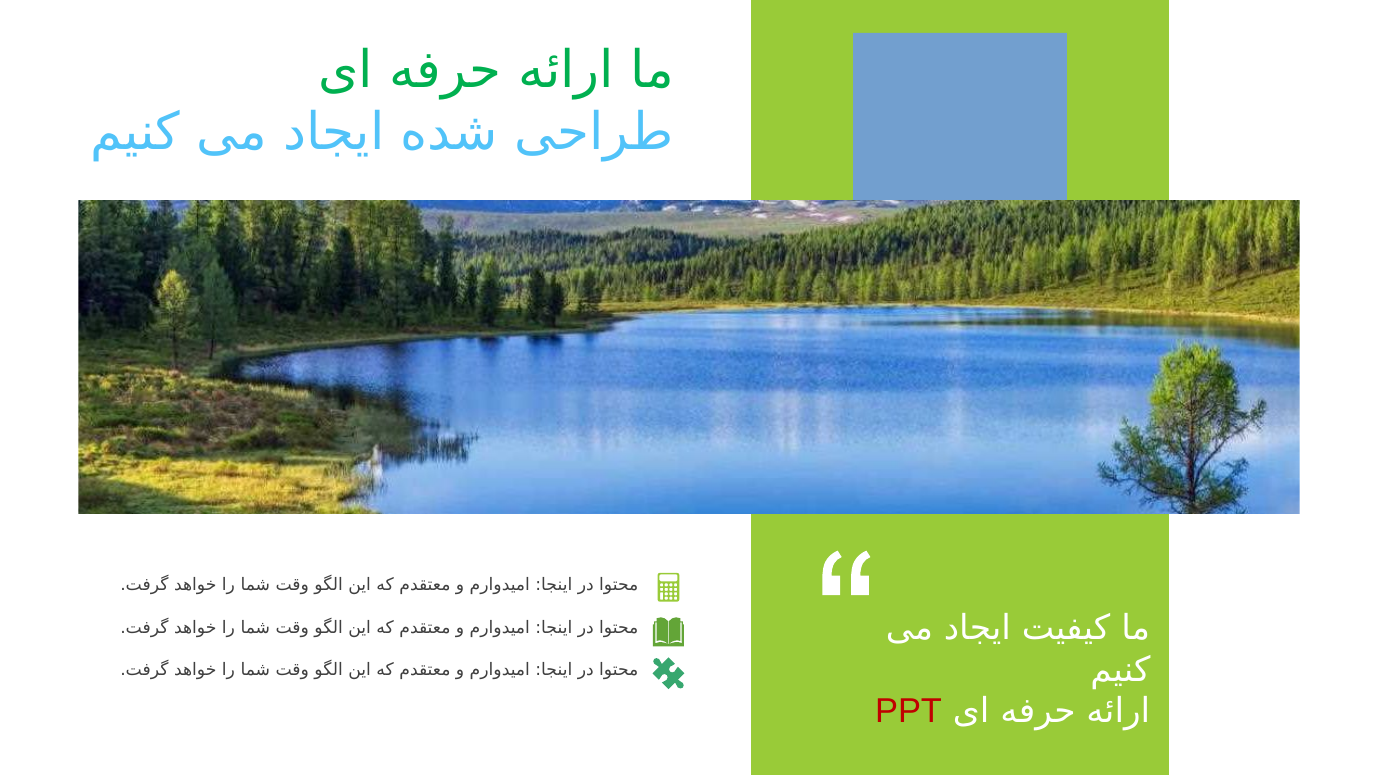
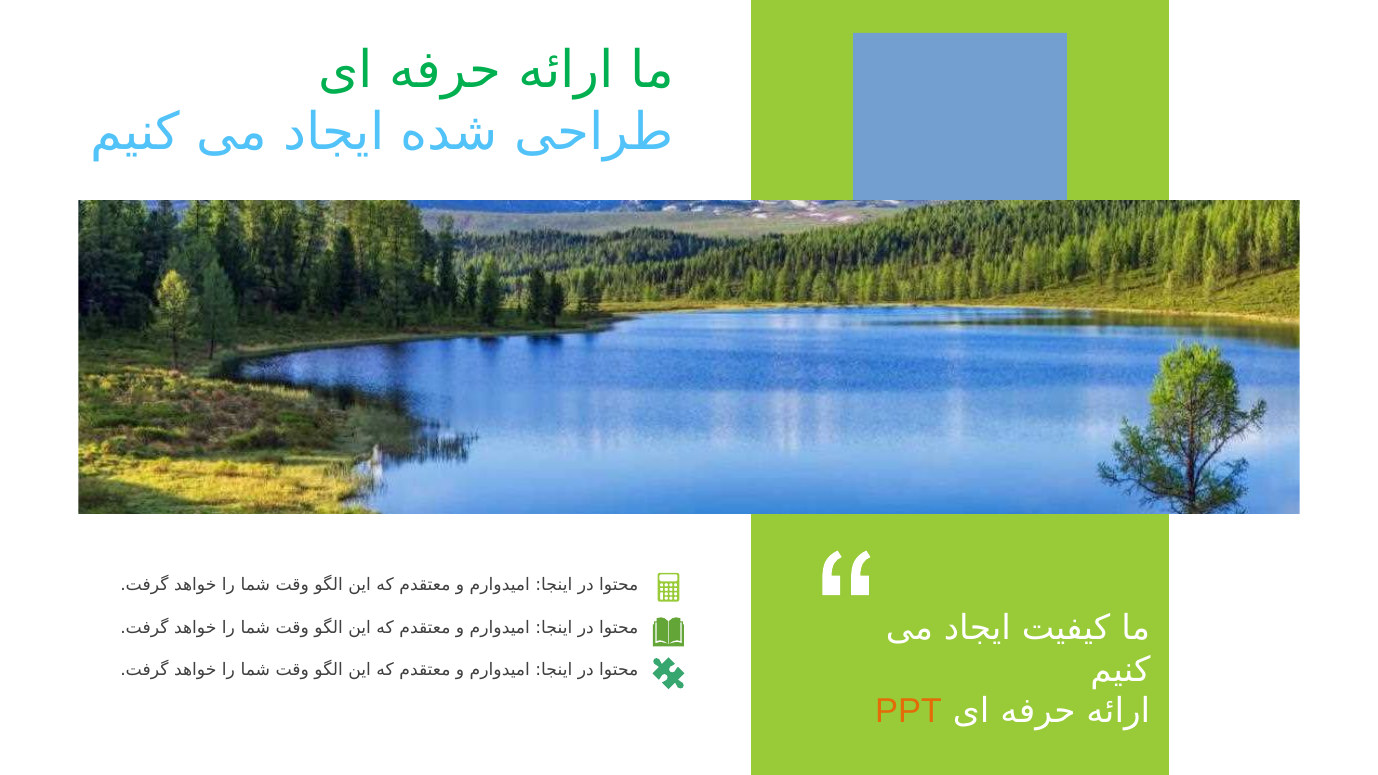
PPT colour: red -> orange
